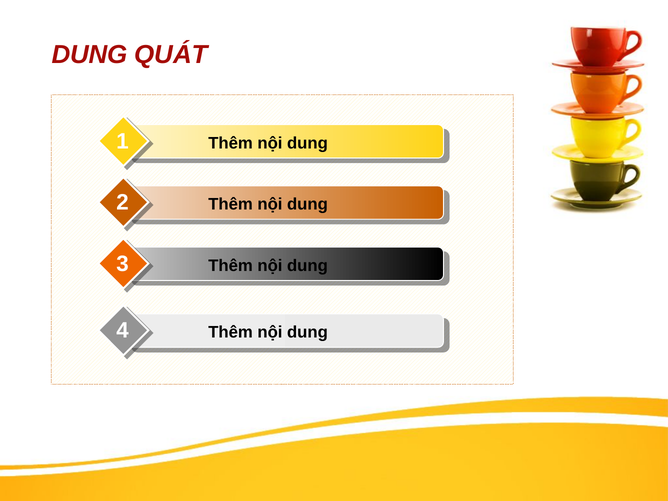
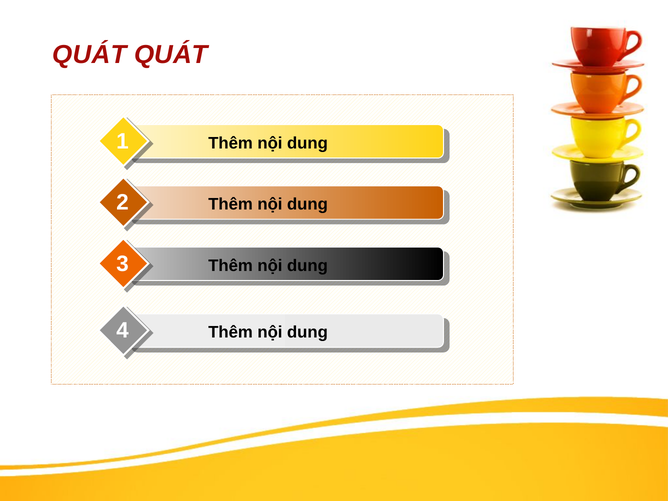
DUNG at (90, 55): DUNG -> QUÁT
